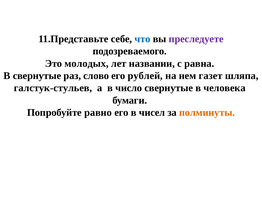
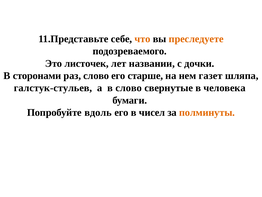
что colour: blue -> orange
преследуете colour: purple -> orange
молодых: молодых -> листочек
равна: равна -> дочки
В свернутые: свернутые -> сторонами
рублей: рублей -> старше
в число: число -> слово
равно: равно -> вдоль
